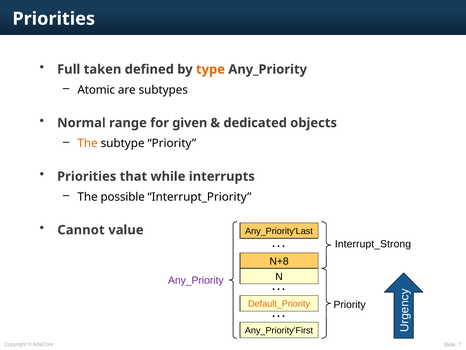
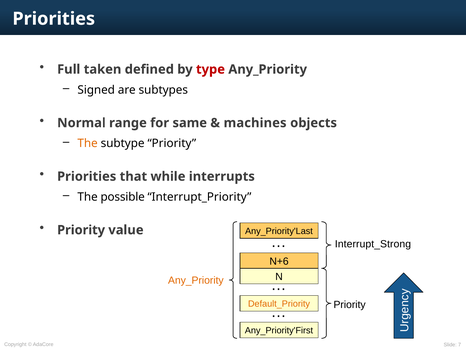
type colour: orange -> red
Atomic: Atomic -> Signed
given: given -> same
dedicated: dedicated -> machines
Cannot at (81, 230): Cannot -> Priority
N+8: N+8 -> N+6
Any_Priority at (196, 280) colour: purple -> orange
